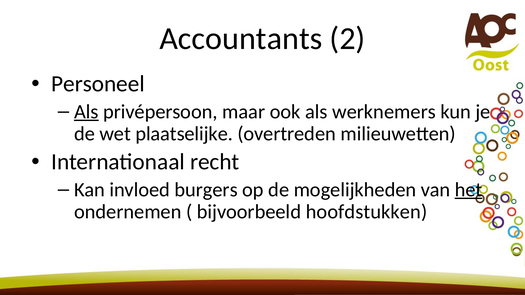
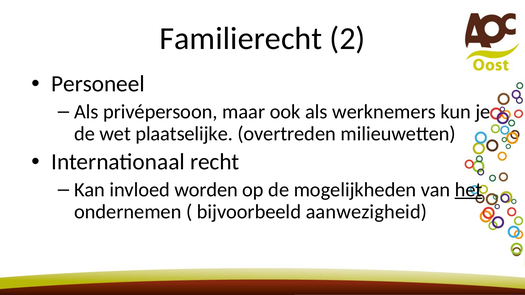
Accountants: Accountants -> Familierecht
Als at (86, 112) underline: present -> none
burgers: burgers -> worden
hoofdstukken: hoofdstukken -> aanwezigheid
